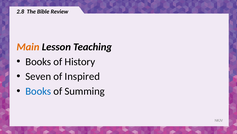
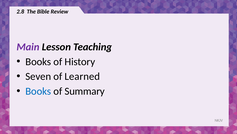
Main colour: orange -> purple
Inspired: Inspired -> Learned
Summing: Summing -> Summary
